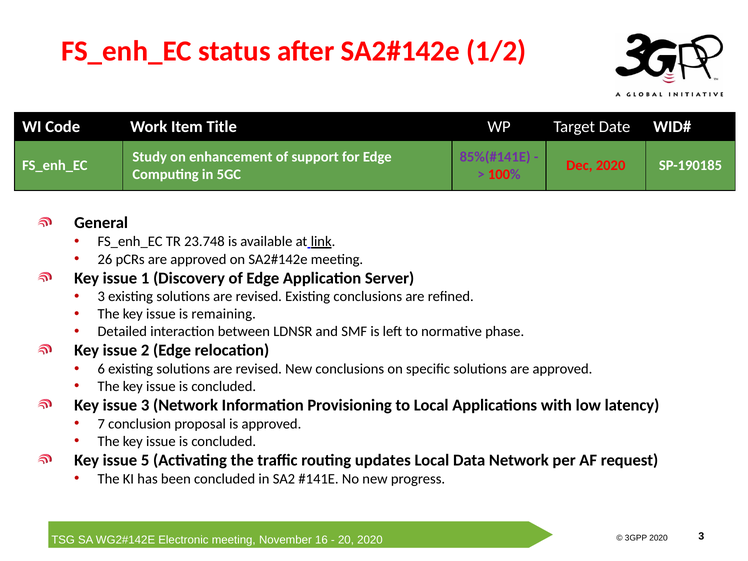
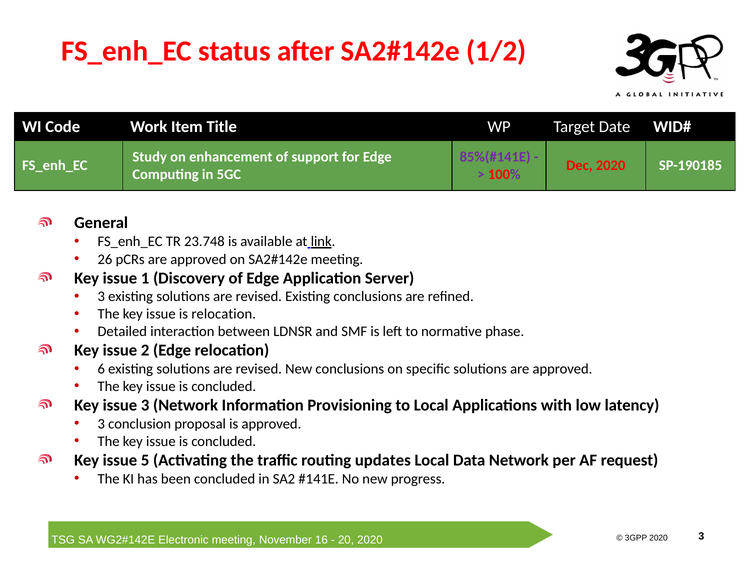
is remaining: remaining -> relocation
7 at (101, 424): 7 -> 3
